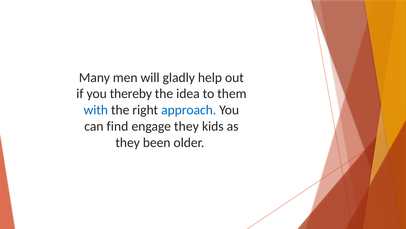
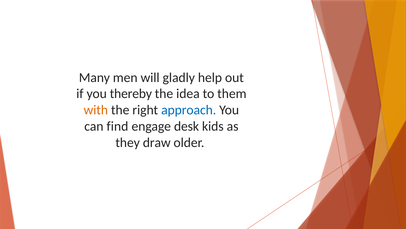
with colour: blue -> orange
engage they: they -> desk
been: been -> draw
